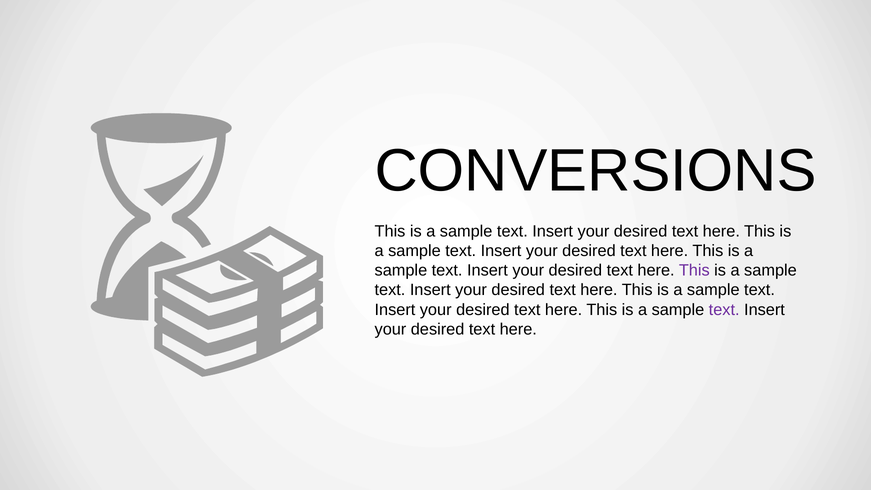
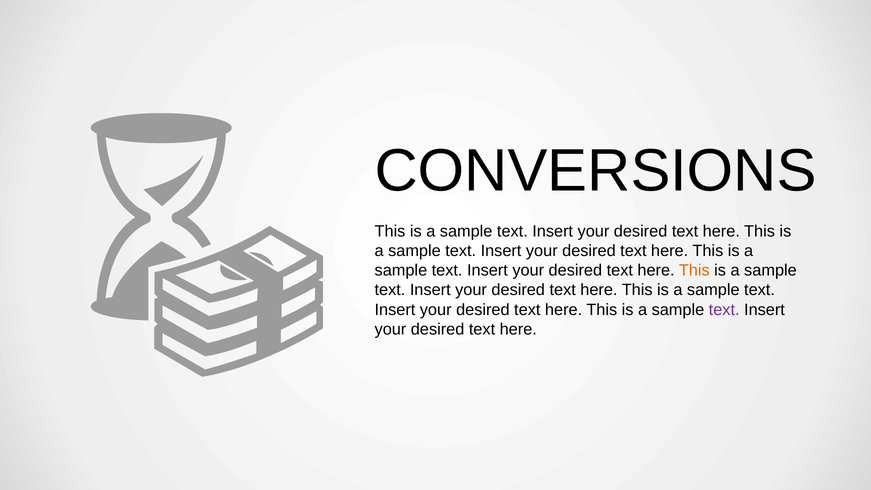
This at (694, 270) colour: purple -> orange
